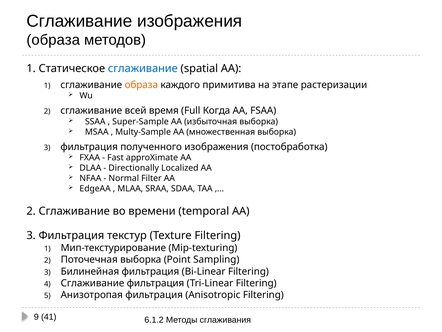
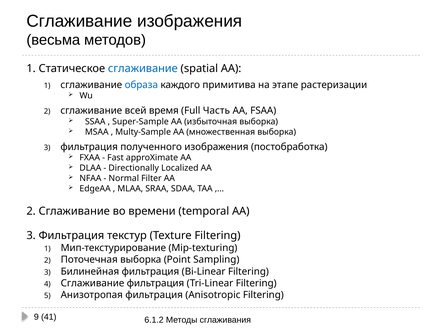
образа at (53, 40): образа -> весьма
образа at (141, 85) colour: orange -> blue
Когда: Когда -> Часть
